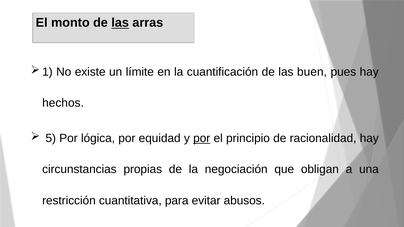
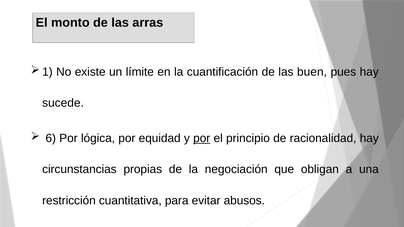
las at (120, 23) underline: present -> none
hechos: hechos -> sucede
5: 5 -> 6
